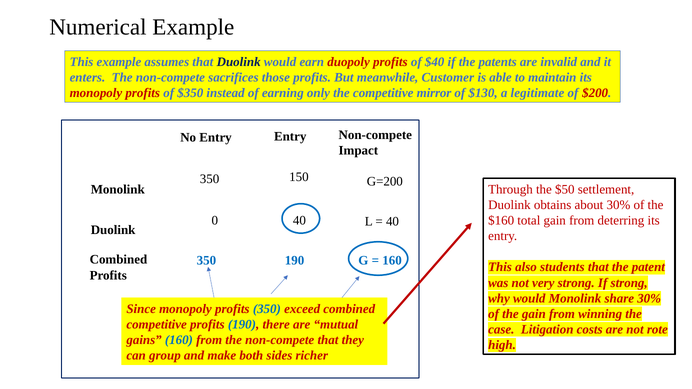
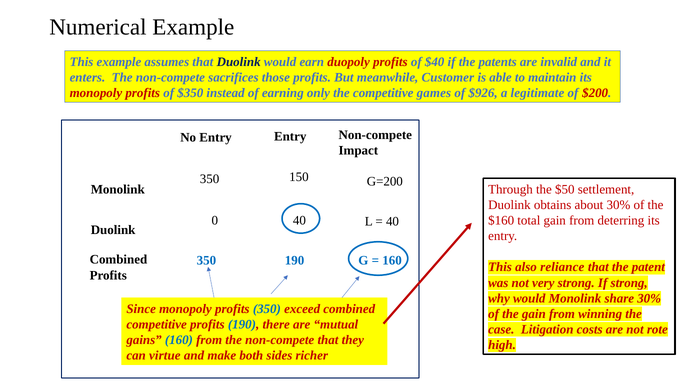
mirror: mirror -> games
$130: $130 -> $926
students: students -> reliance
group: group -> virtue
